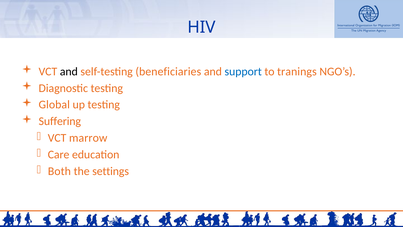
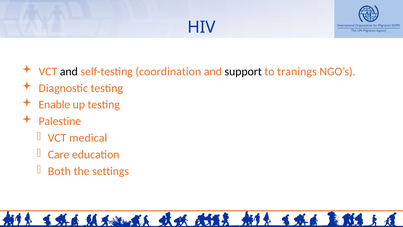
beneficiaries: beneficiaries -> coordination
support colour: blue -> black
Global: Global -> Enable
Suffering: Suffering -> Palestine
marrow: marrow -> medical
